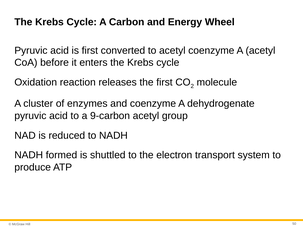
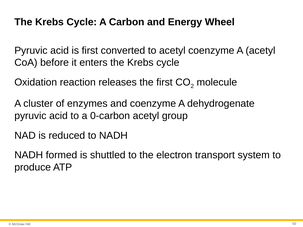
9-carbon: 9-carbon -> 0-carbon
